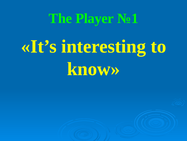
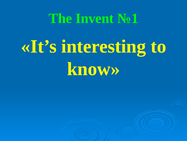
Player: Player -> Invent
